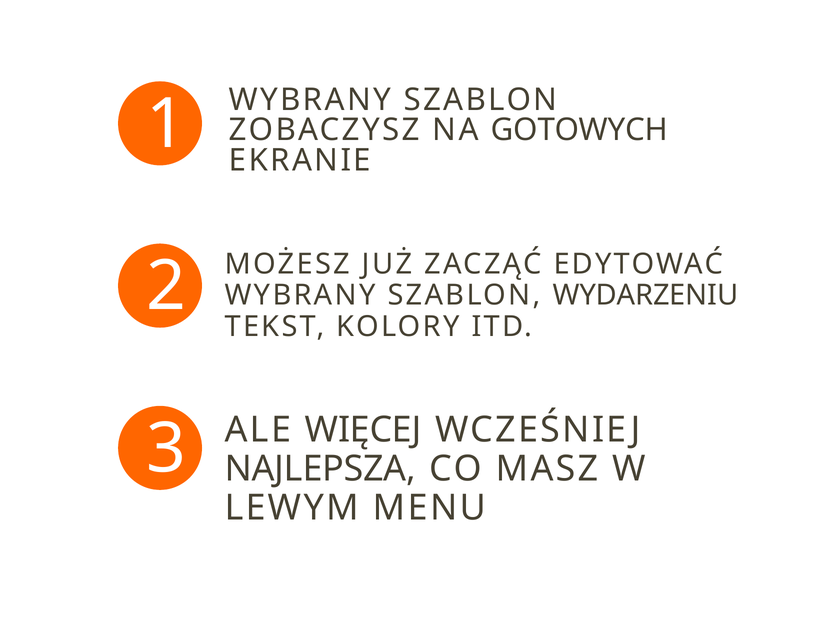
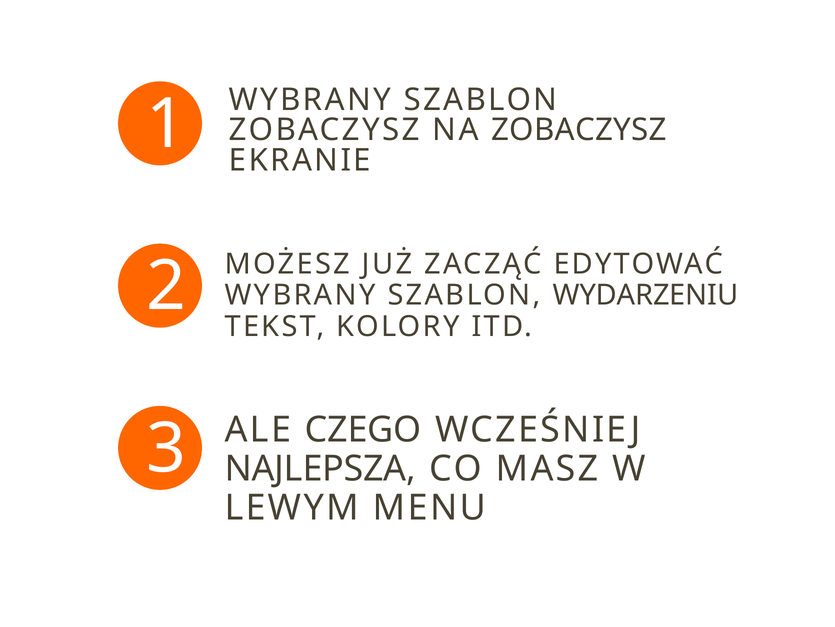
NA GOTOWYCH: GOTOWYCH -> ZOBACZYSZ
WIĘCEJ: WIĘCEJ -> CZEGO
